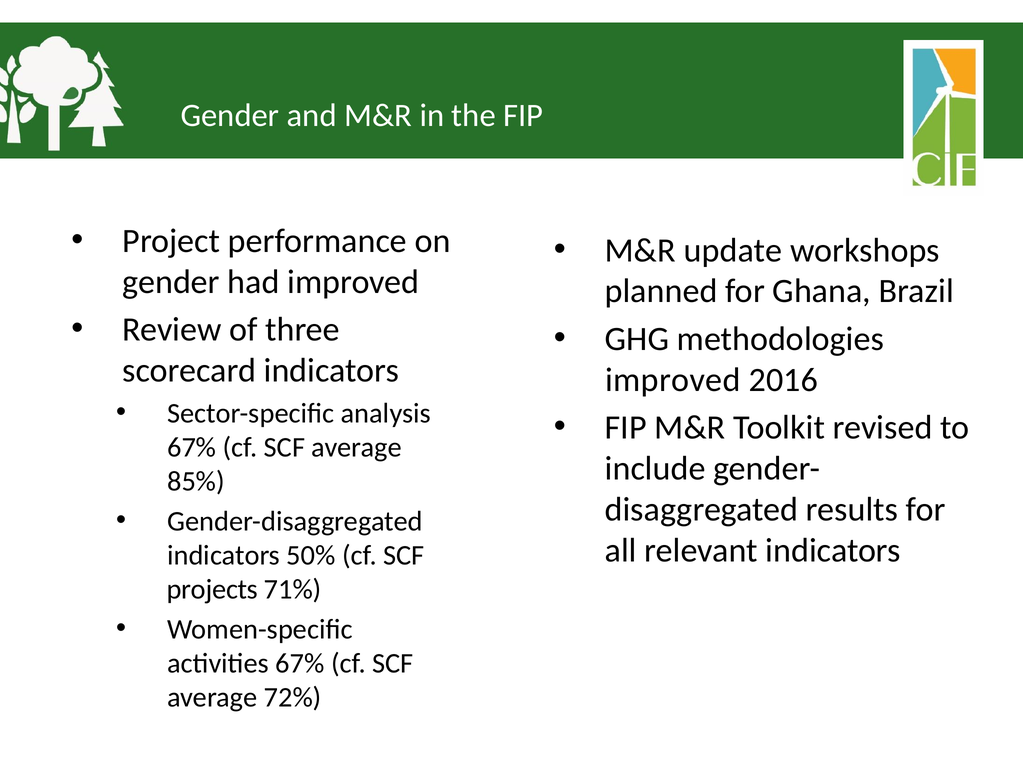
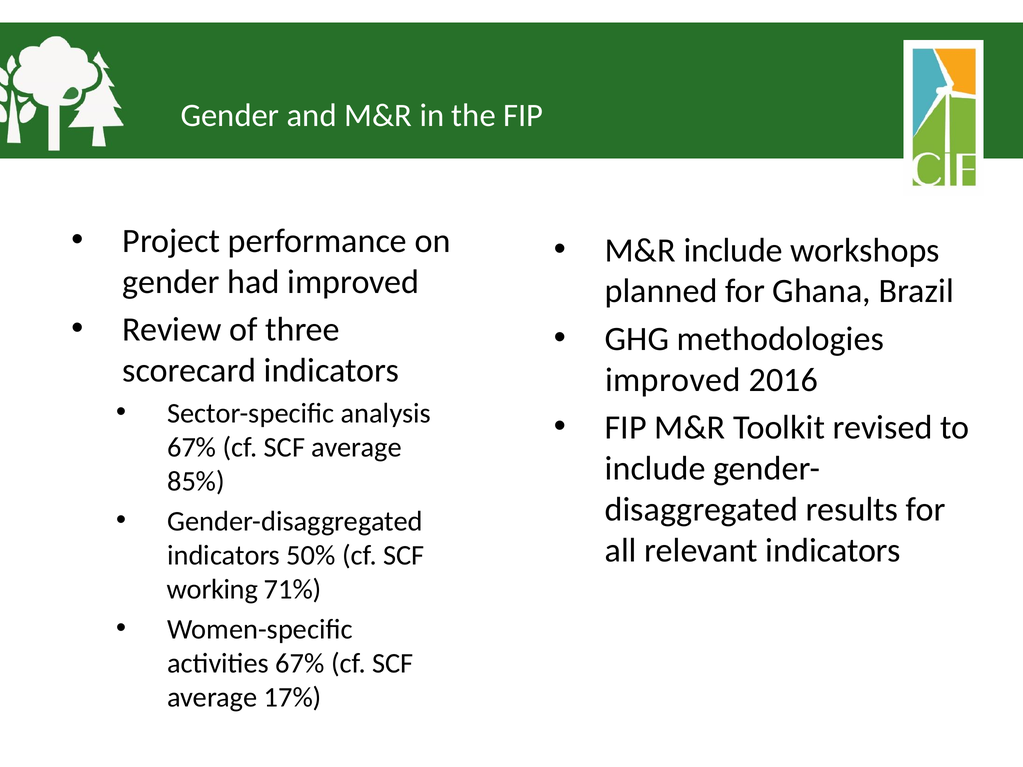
M&R update: update -> include
projects: projects -> working
72%: 72% -> 17%
